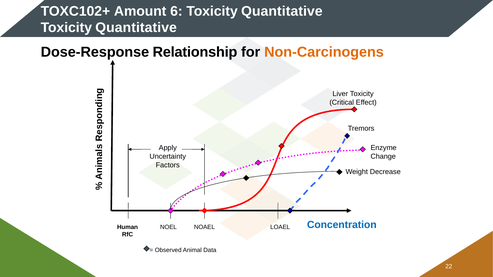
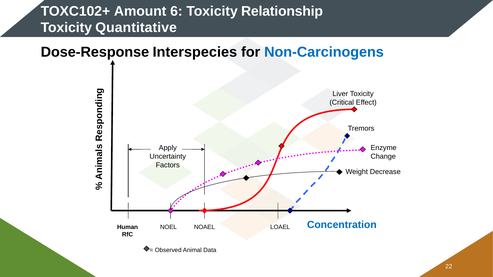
6 Toxicity Quantitative: Quantitative -> Relationship
Relationship: Relationship -> Interspecies
Non-Carcinogens colour: orange -> blue
